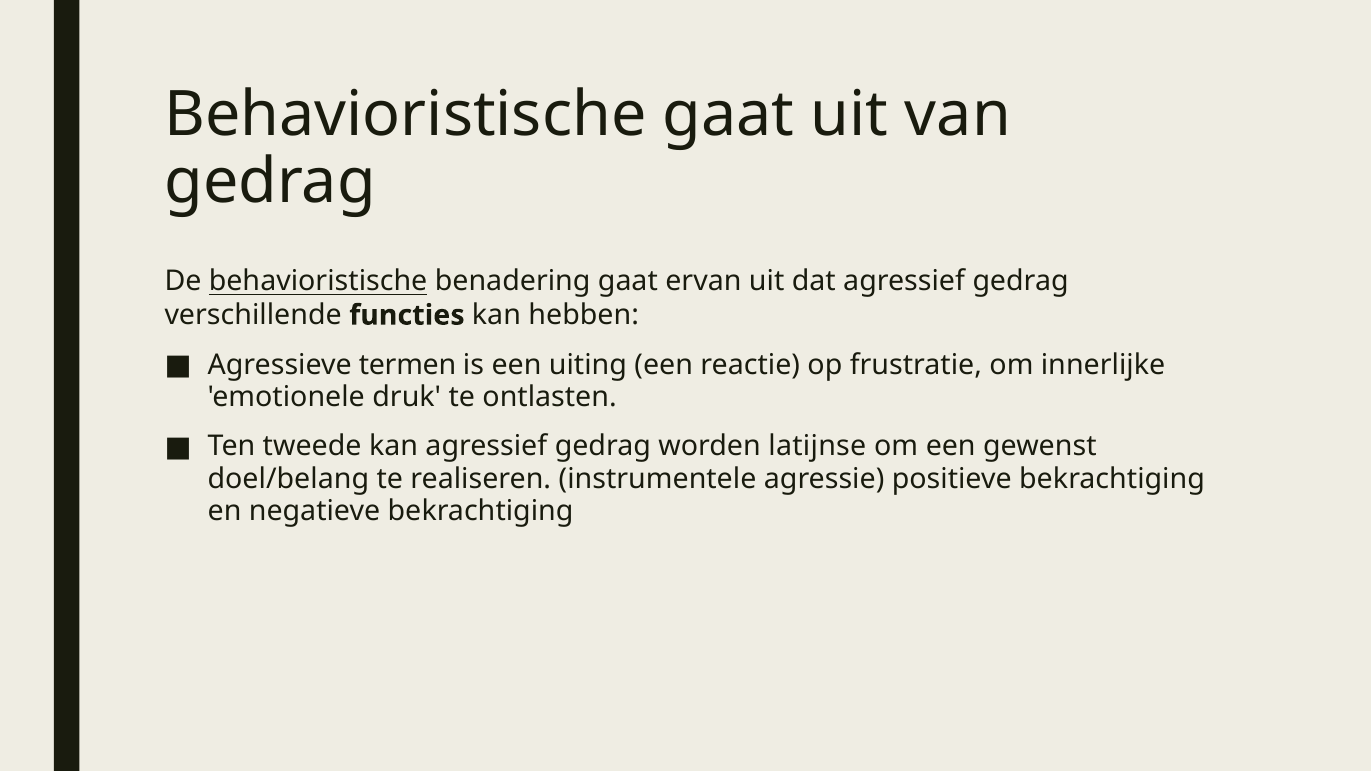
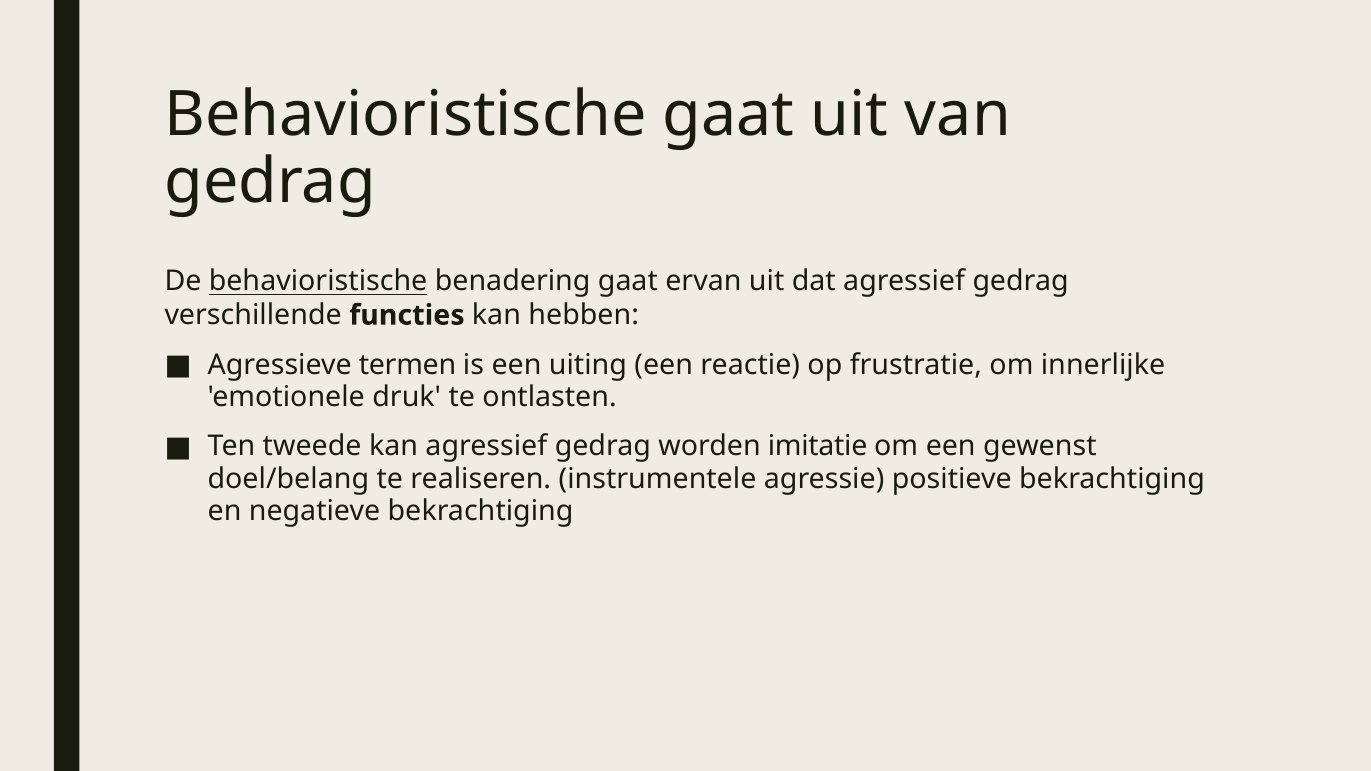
latijnse: latijnse -> imitatie
